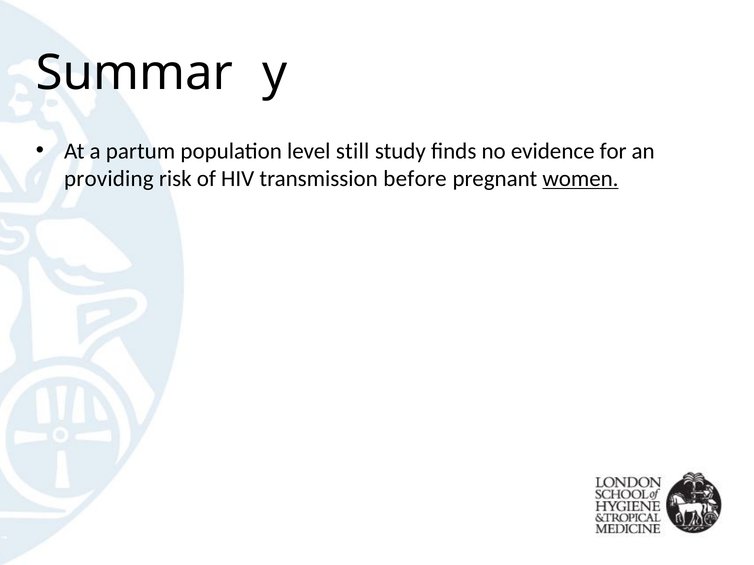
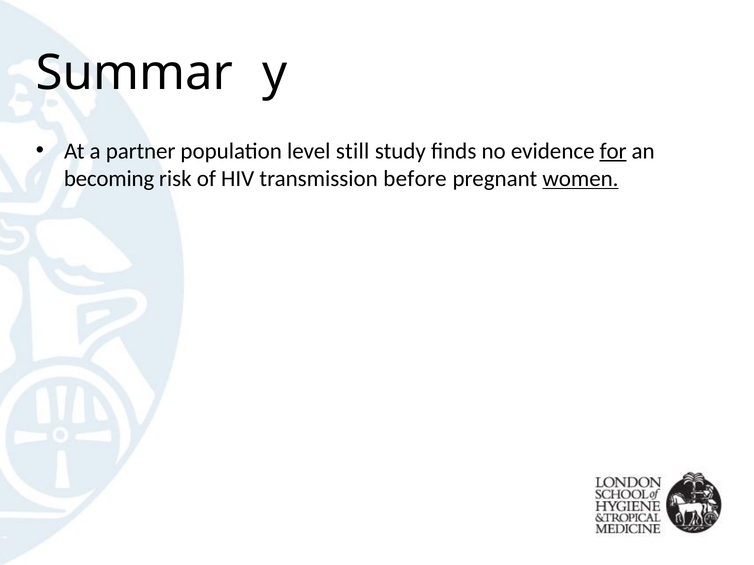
partum: partum -> partner
for underline: none -> present
providing: providing -> becoming
